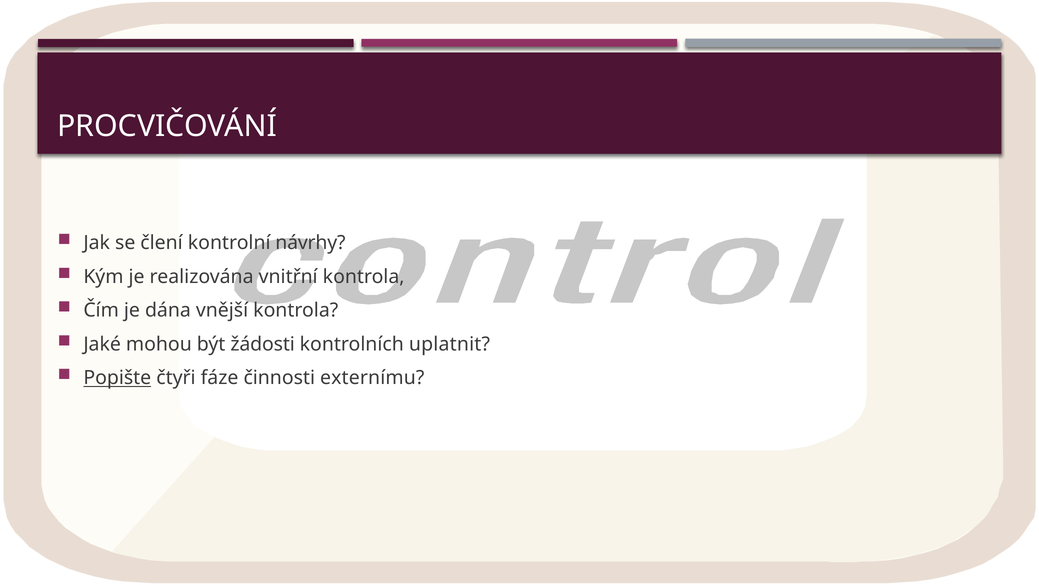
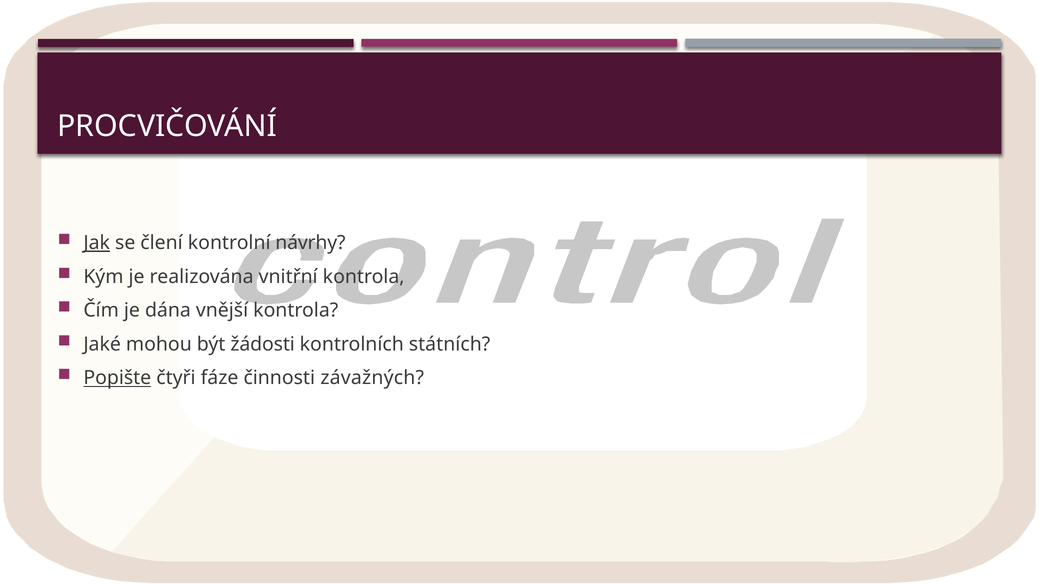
Jak underline: none -> present
uplatnit: uplatnit -> státních
externímu: externímu -> závažných
